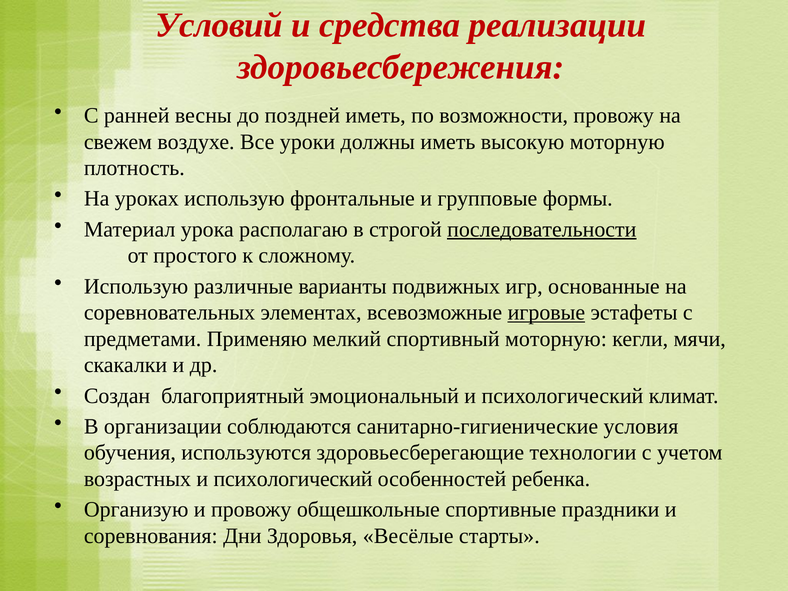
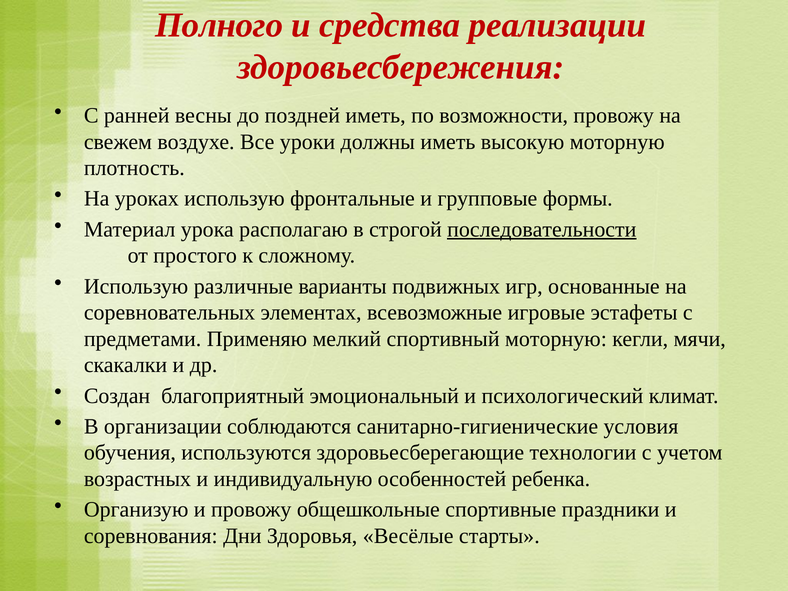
Условий: Условий -> Полного
игровые underline: present -> none
возрастных и психологический: психологический -> индивидуальную
